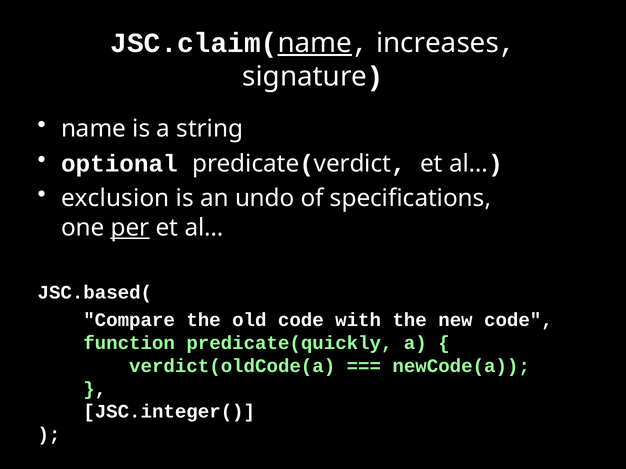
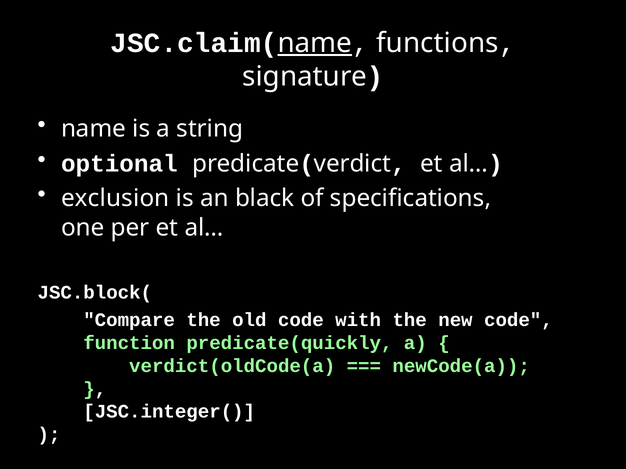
increases: increases -> functions
undo: undo -> black
per underline: present -> none
JSC.based(: JSC.based( -> JSC.block(
